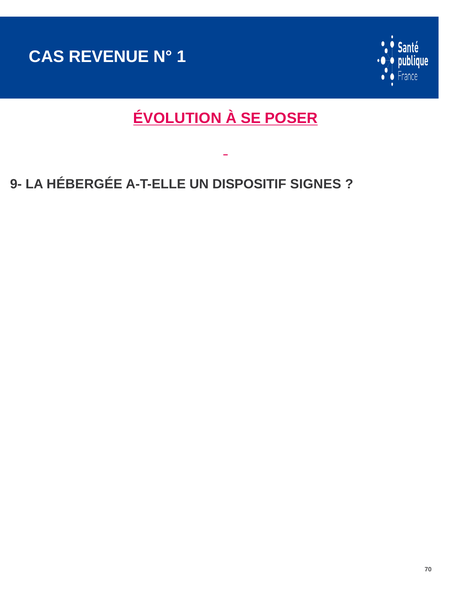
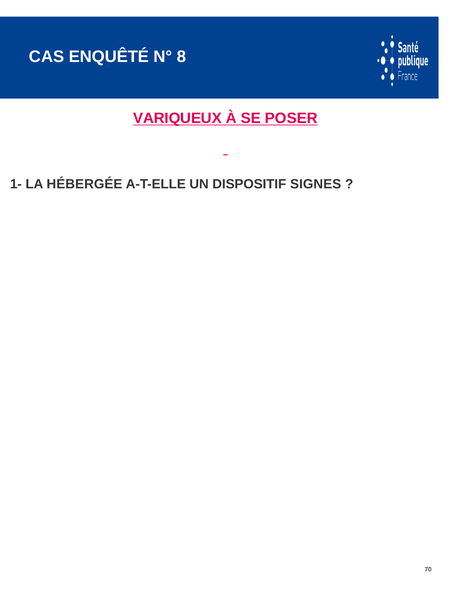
REVENUE: REVENUE -> ENQUÊTÉ
1: 1 -> 8
ÉVOLUTION: ÉVOLUTION -> VARIQUEUX
9-: 9- -> 1-
